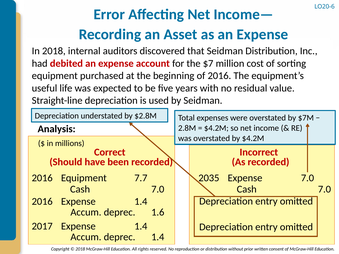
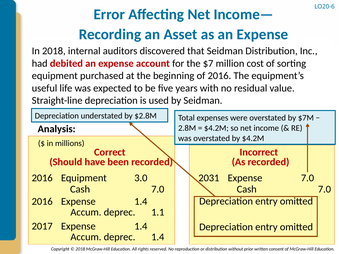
2035: 2035 -> 2031
7.7: 7.7 -> 3.0
1.6: 1.6 -> 1.1
